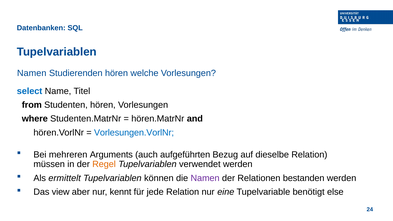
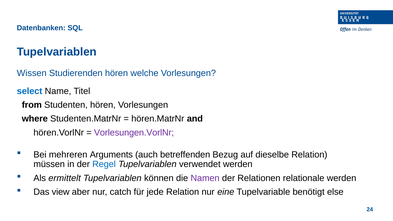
Namen at (32, 73): Namen -> Wissen
Vorlesungen.VorlNr colour: blue -> purple
aufgeführten: aufgeführten -> betreffenden
Regel colour: orange -> blue
bestanden: bestanden -> relationale
kennt: kennt -> catch
